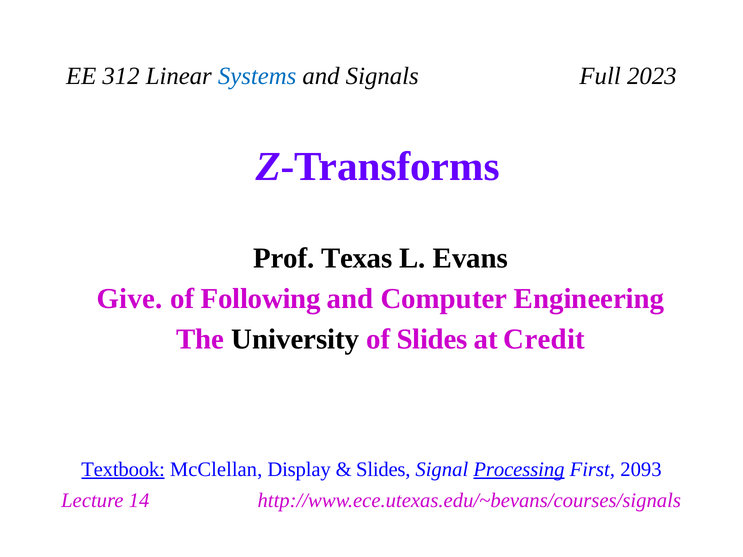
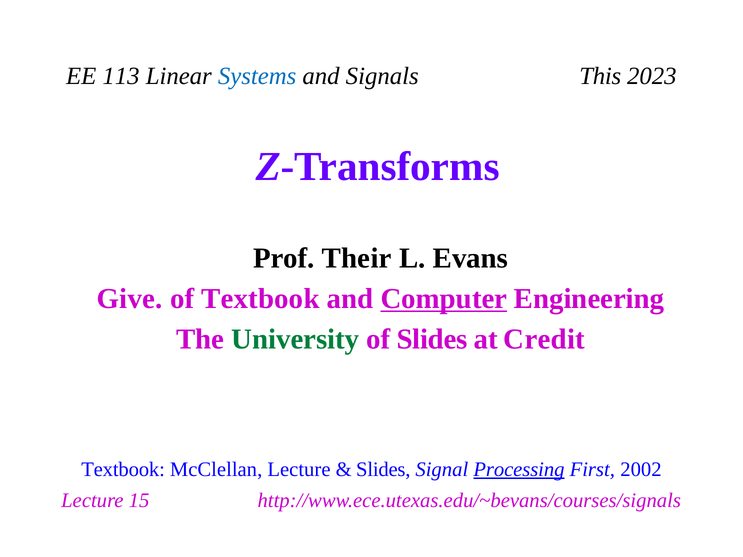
312: 312 -> 113
Full: Full -> This
Texas: Texas -> Their
of Following: Following -> Textbook
Computer underline: none -> present
University colour: black -> green
Textbook at (123, 469) underline: present -> none
McClellan Display: Display -> Lecture
2093: 2093 -> 2002
14: 14 -> 15
